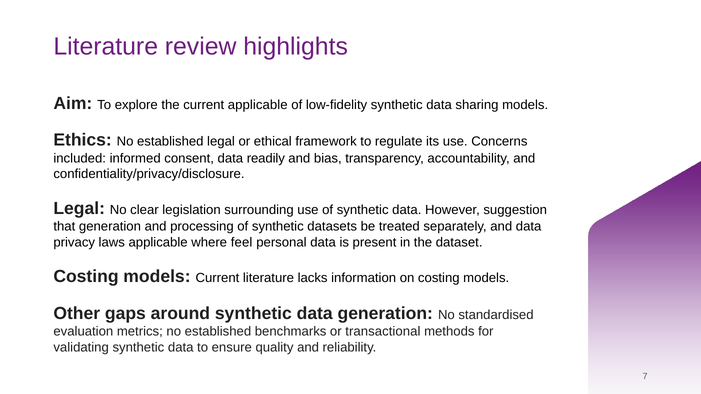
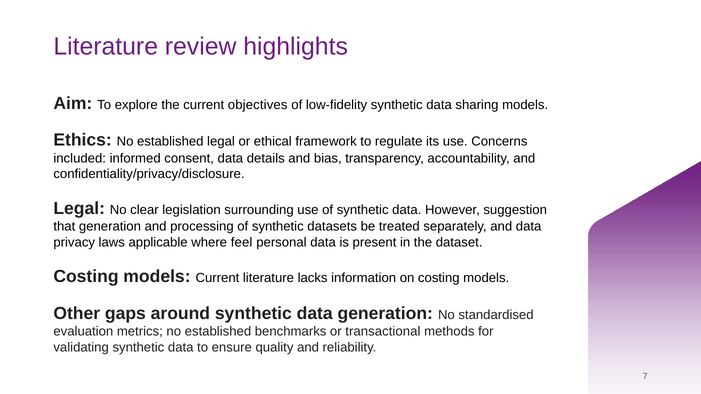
current applicable: applicable -> objectives
readily: readily -> details
